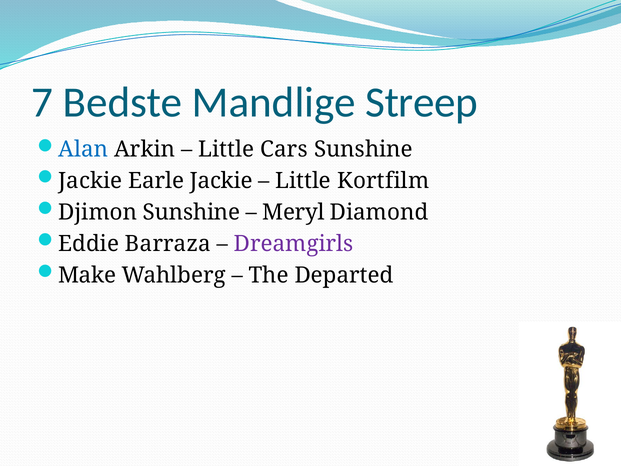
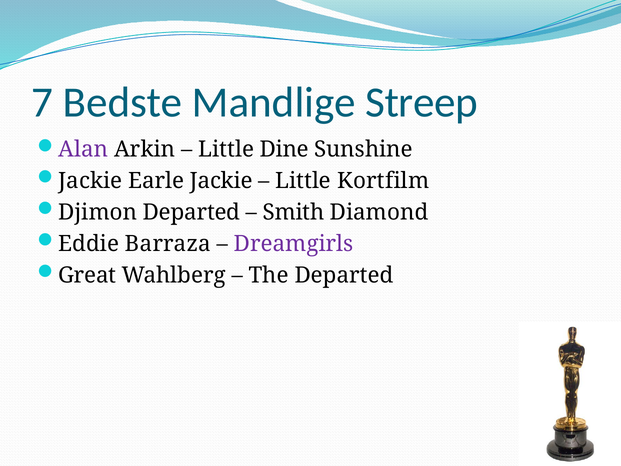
Alan colour: blue -> purple
Cars: Cars -> Dine
Djimon Sunshine: Sunshine -> Departed
Meryl: Meryl -> Smith
Make: Make -> Great
